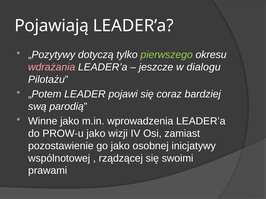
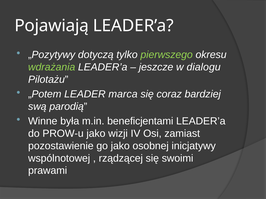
wdrażania colour: pink -> light green
pojawi: pojawi -> marca
Winne jako: jako -> była
wprowadzenia: wprowadzenia -> beneficjentami
